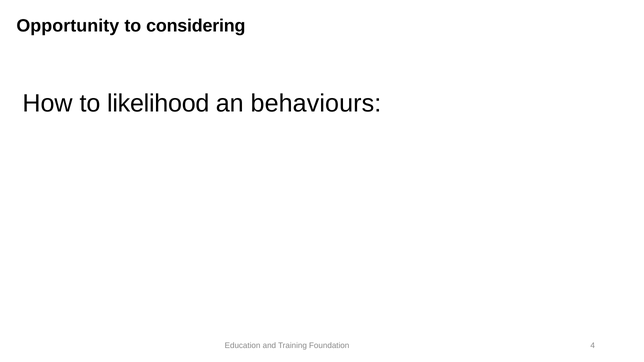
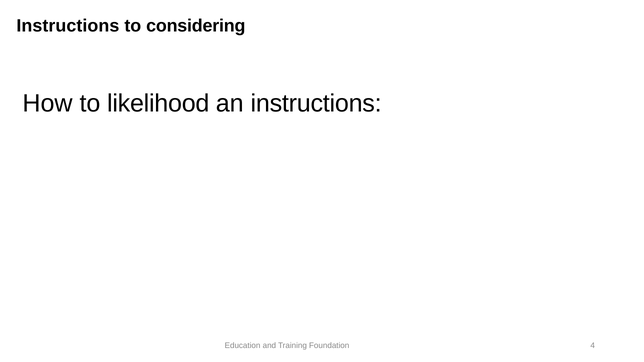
Opportunity at (68, 26): Opportunity -> Instructions
an behaviours: behaviours -> instructions
